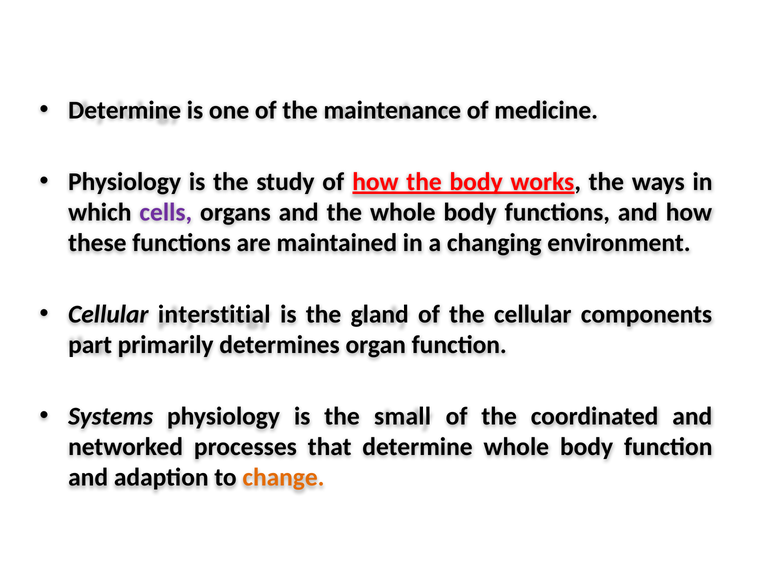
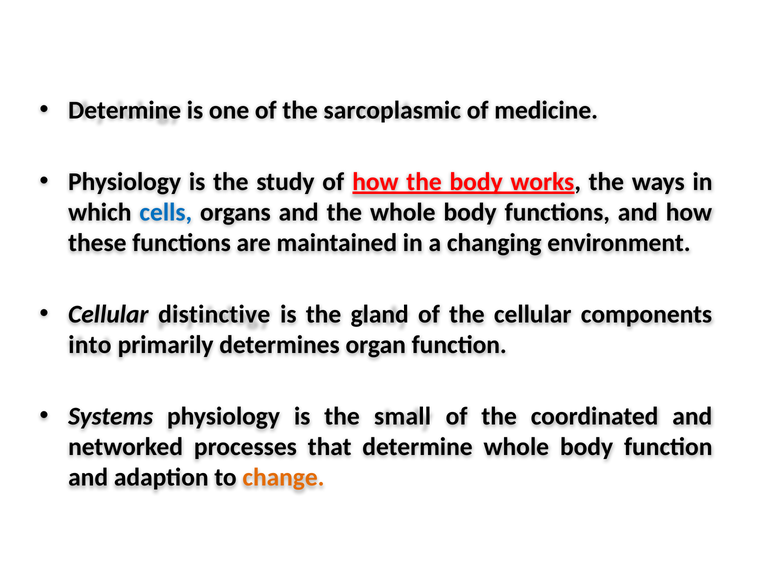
maintenance: maintenance -> sarcoplasmic
cells colour: purple -> blue
interstitial: interstitial -> distinctive
part: part -> into
